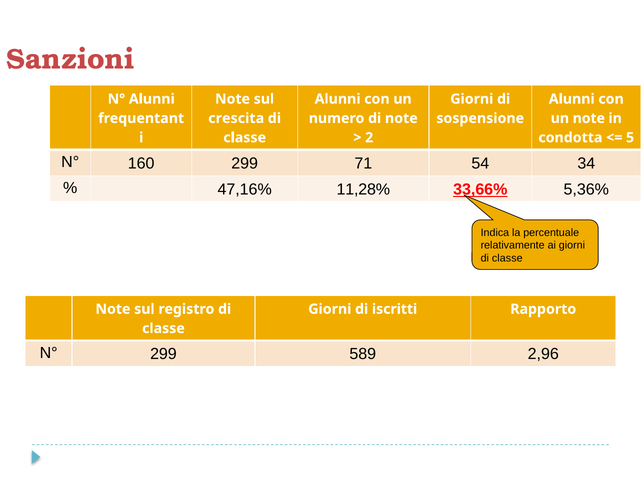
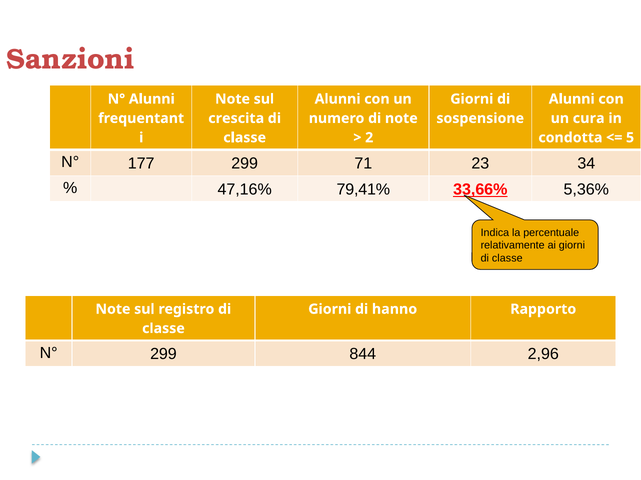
un note: note -> cura
160: 160 -> 177
54: 54 -> 23
11,28%: 11,28% -> 79,41%
iscritti: iscritti -> hanno
589: 589 -> 844
